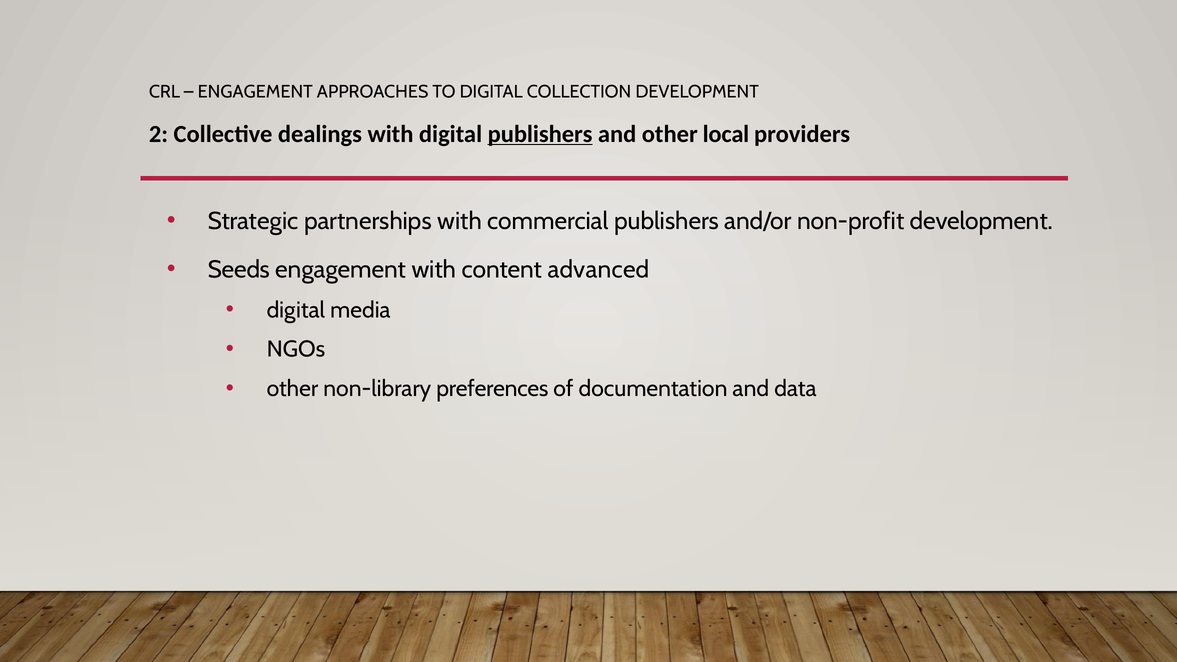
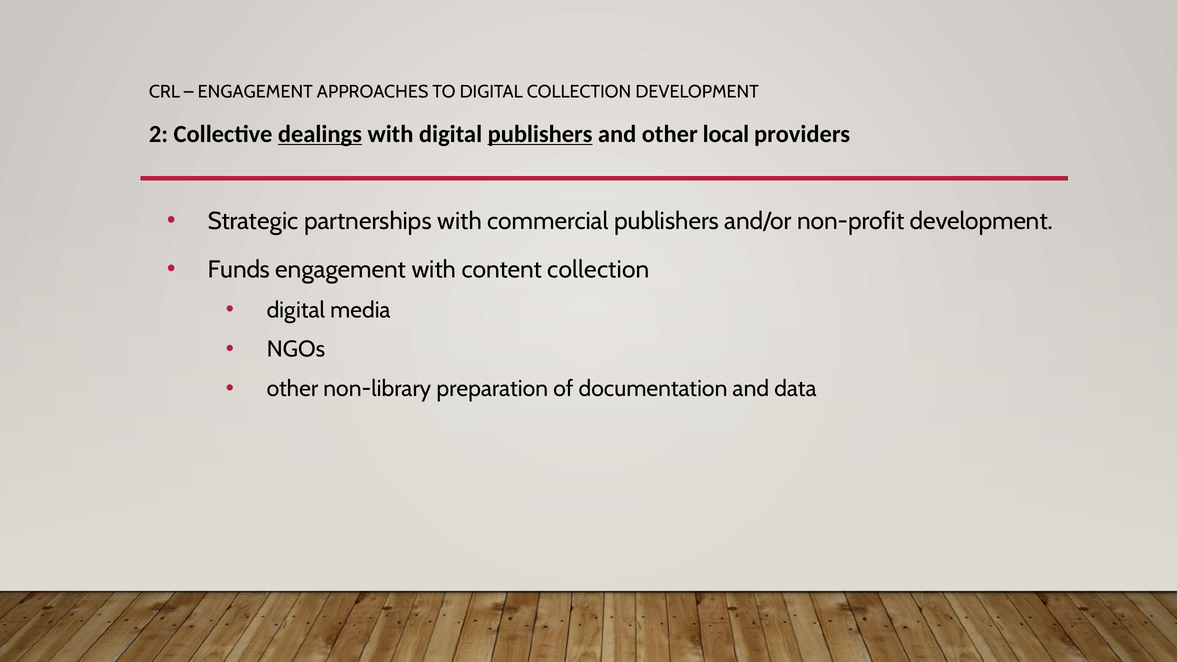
dealings underline: none -> present
Seeds: Seeds -> Funds
content advanced: advanced -> collection
preferences: preferences -> preparation
